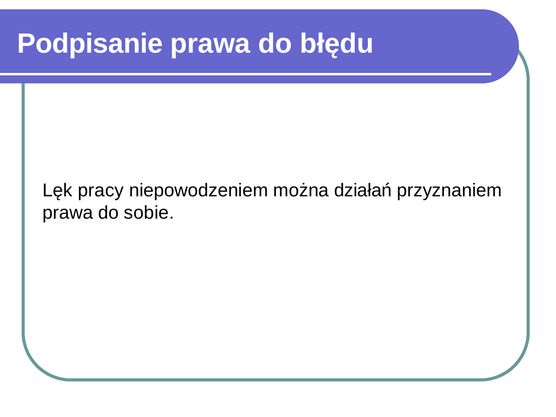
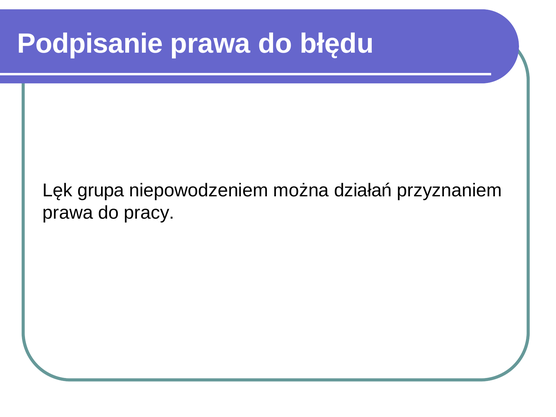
pracy: pracy -> grupa
sobie: sobie -> pracy
